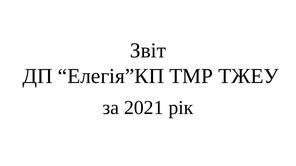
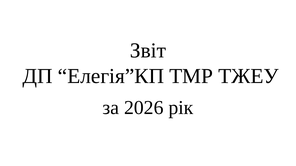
2021: 2021 -> 2026
